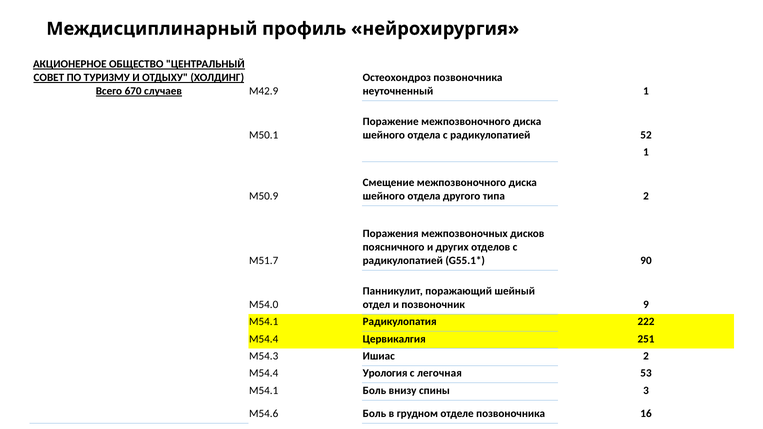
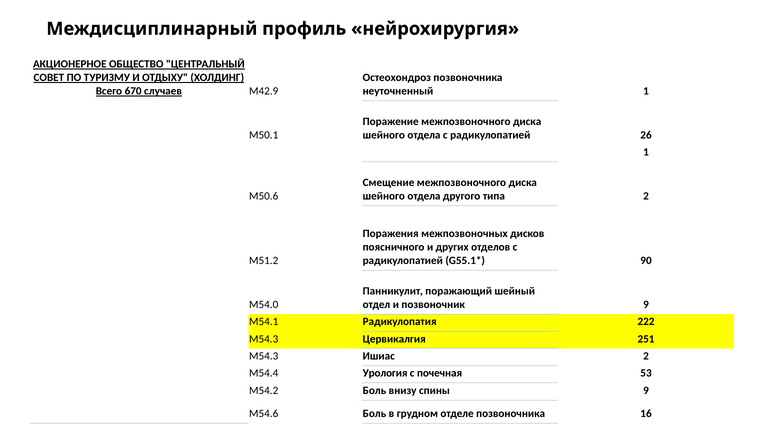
52: 52 -> 26
M50.9: M50.9 -> M50.6
M51.7: M51.7 -> M51.2
M54.4 at (264, 339): M54.4 -> M54.3
легочная: легочная -> почечная
M54.1 at (264, 391): M54.1 -> M54.2
спины 3: 3 -> 9
